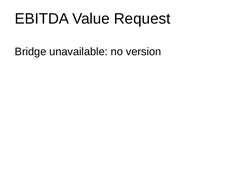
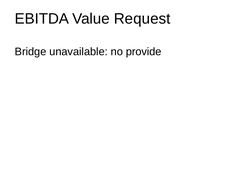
version: version -> provide
